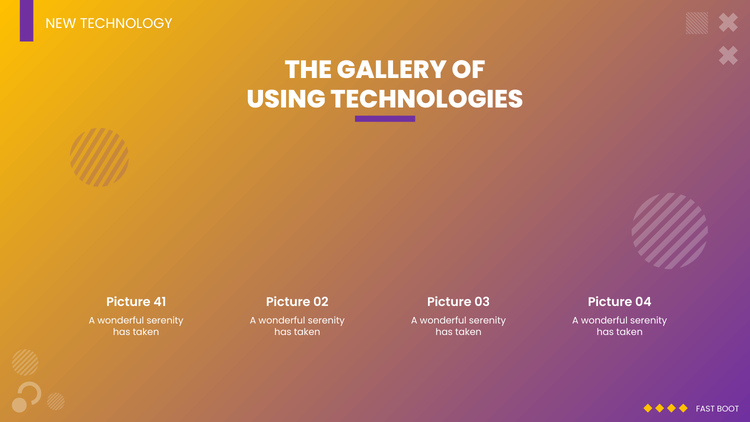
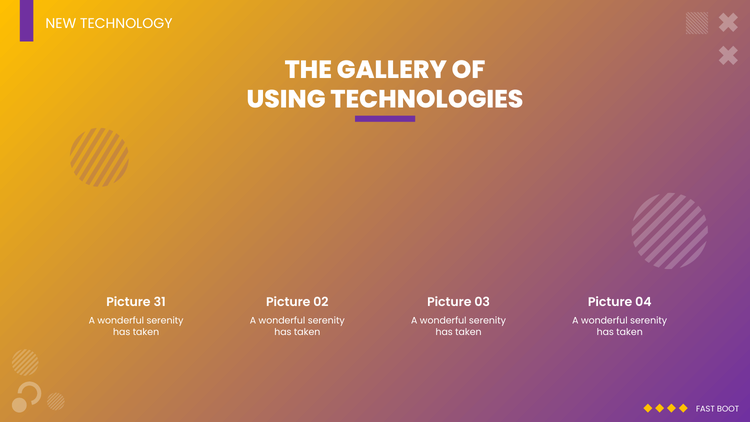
41: 41 -> 31
